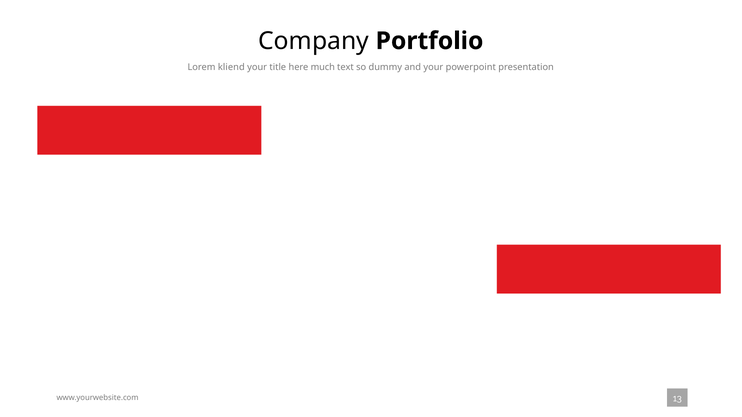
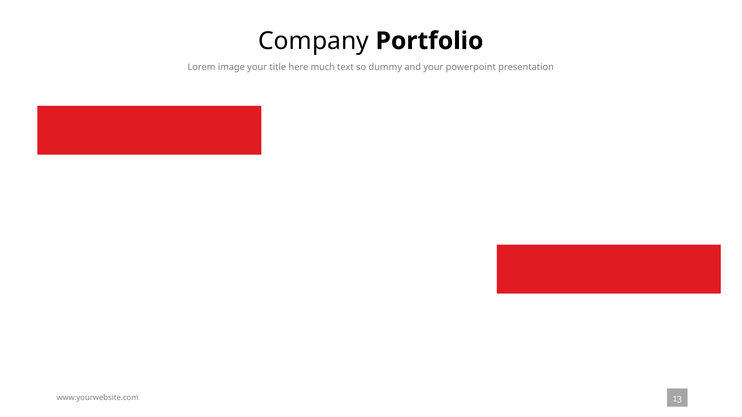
kliend: kliend -> image
